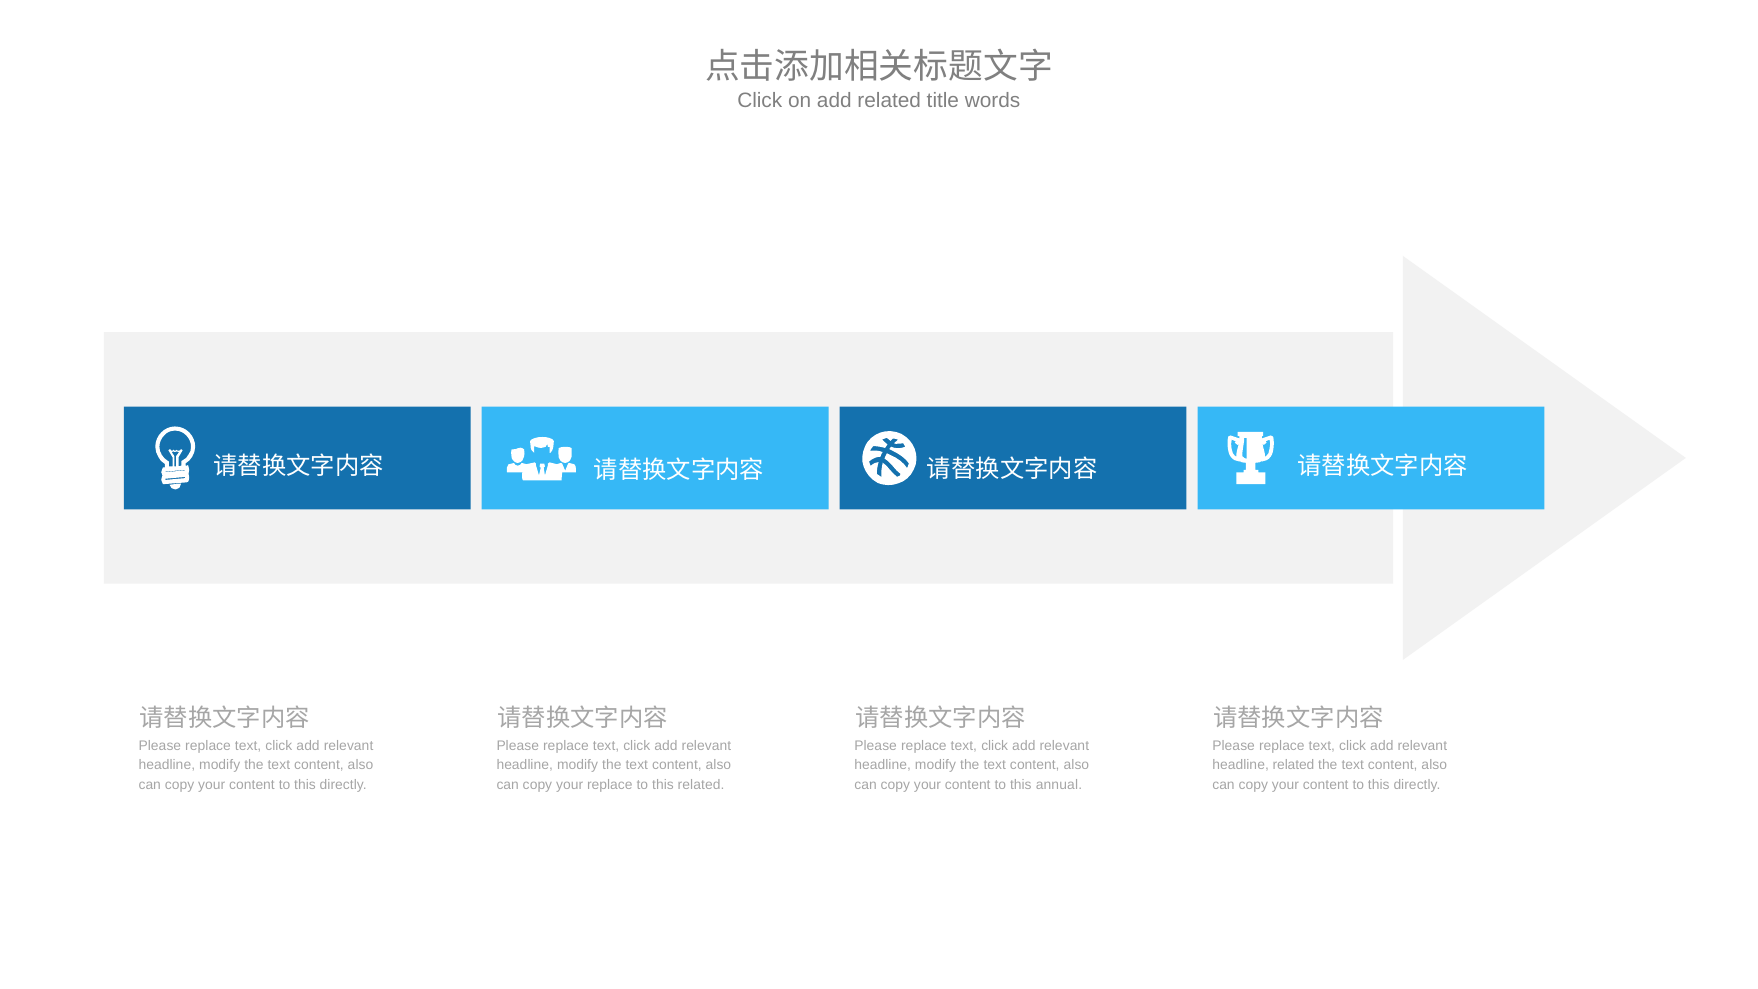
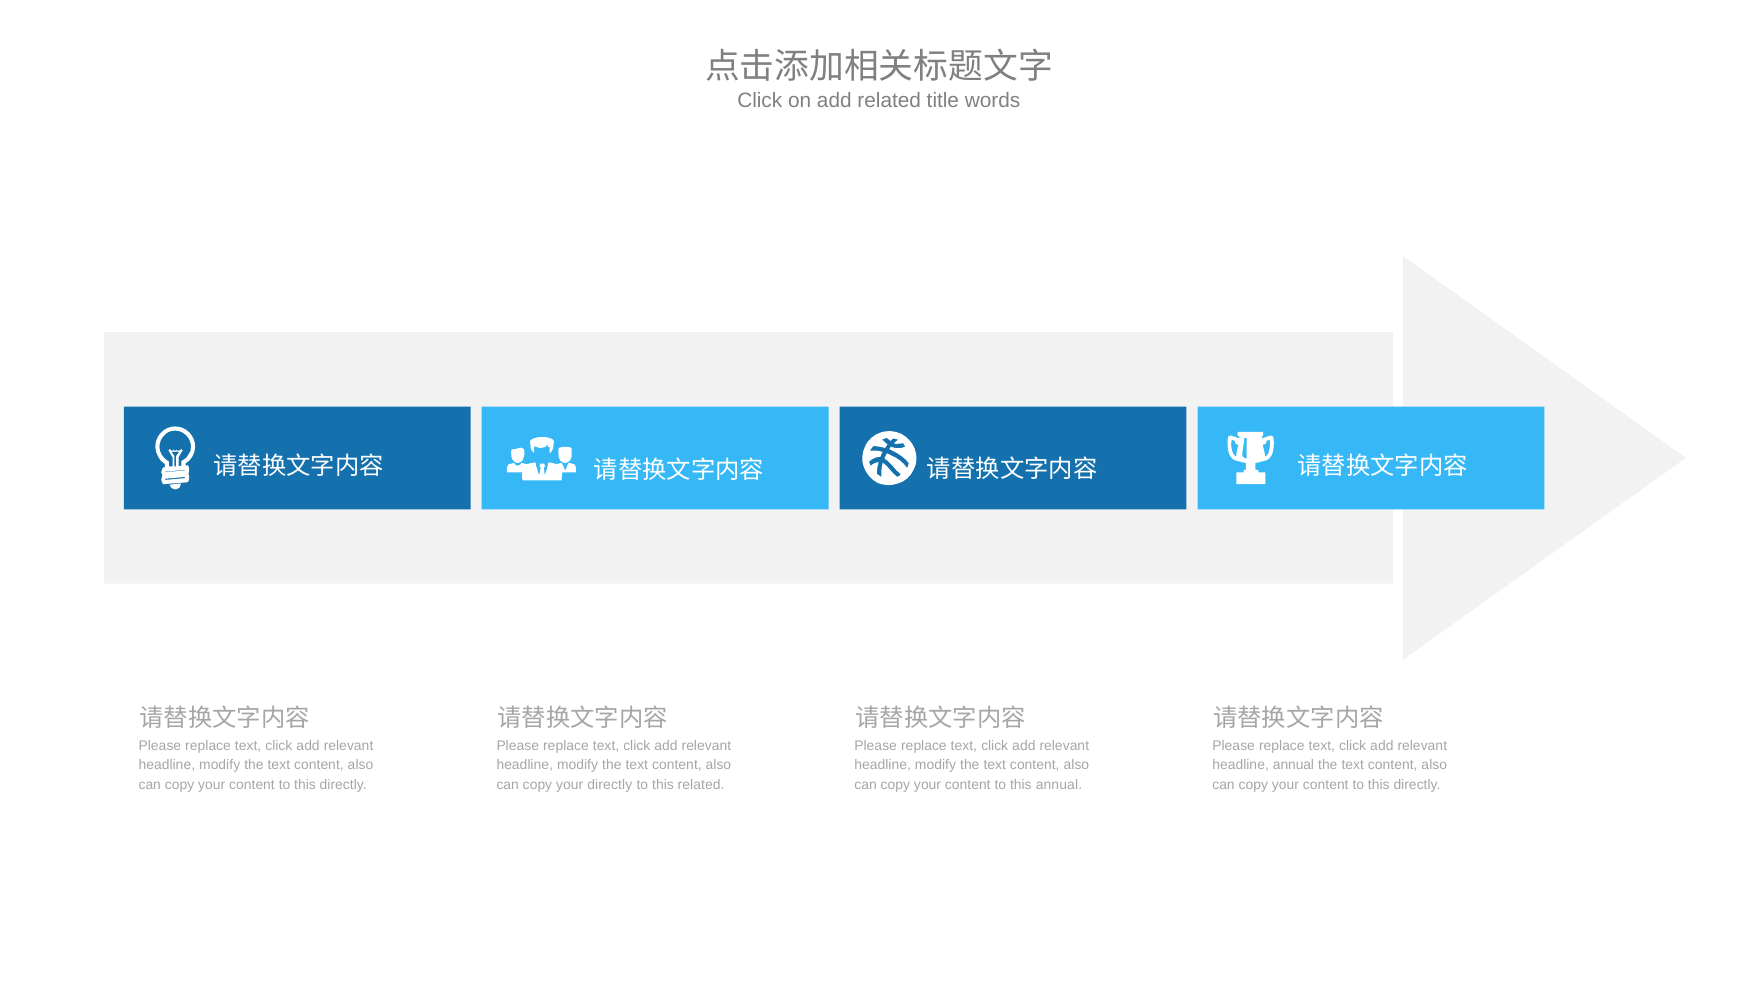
headline related: related -> annual
your replace: replace -> directly
